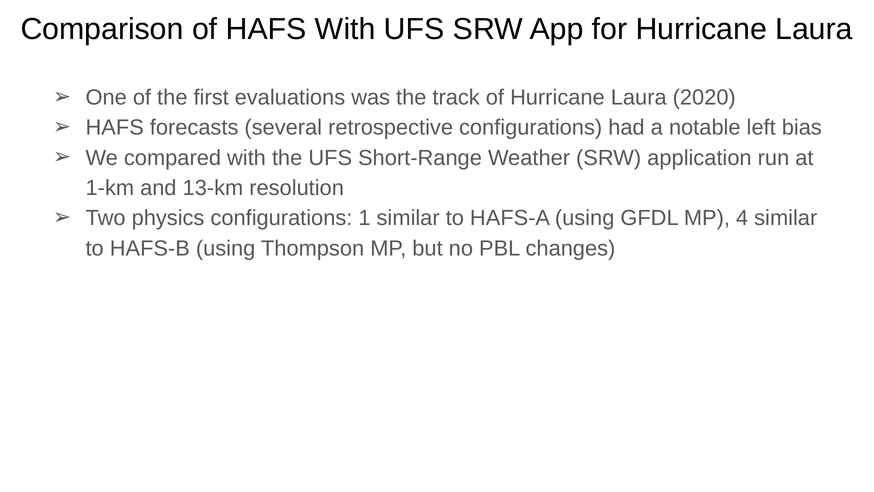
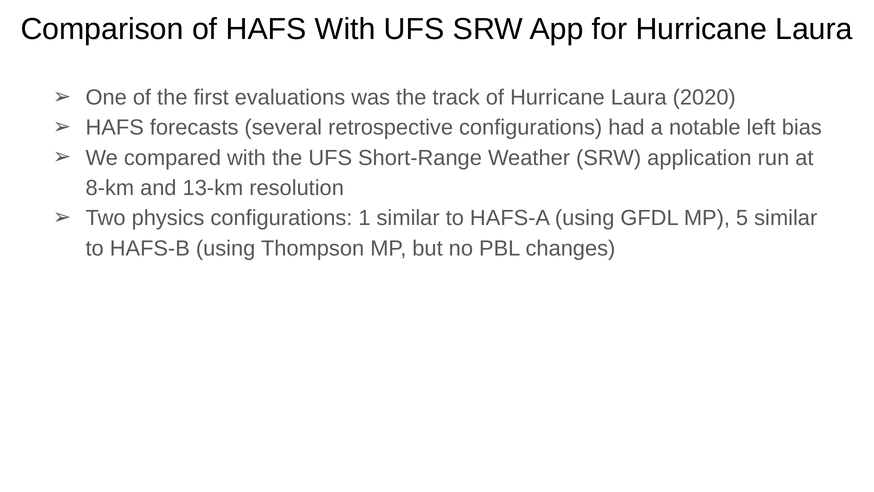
1-km: 1-km -> 8-km
4: 4 -> 5
